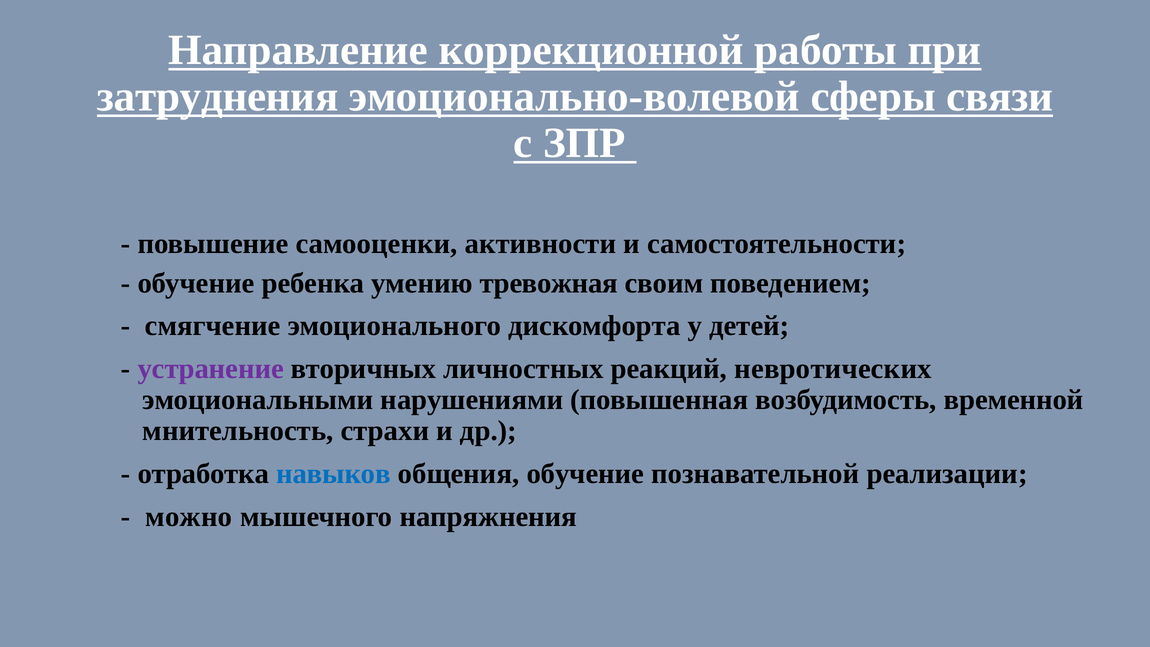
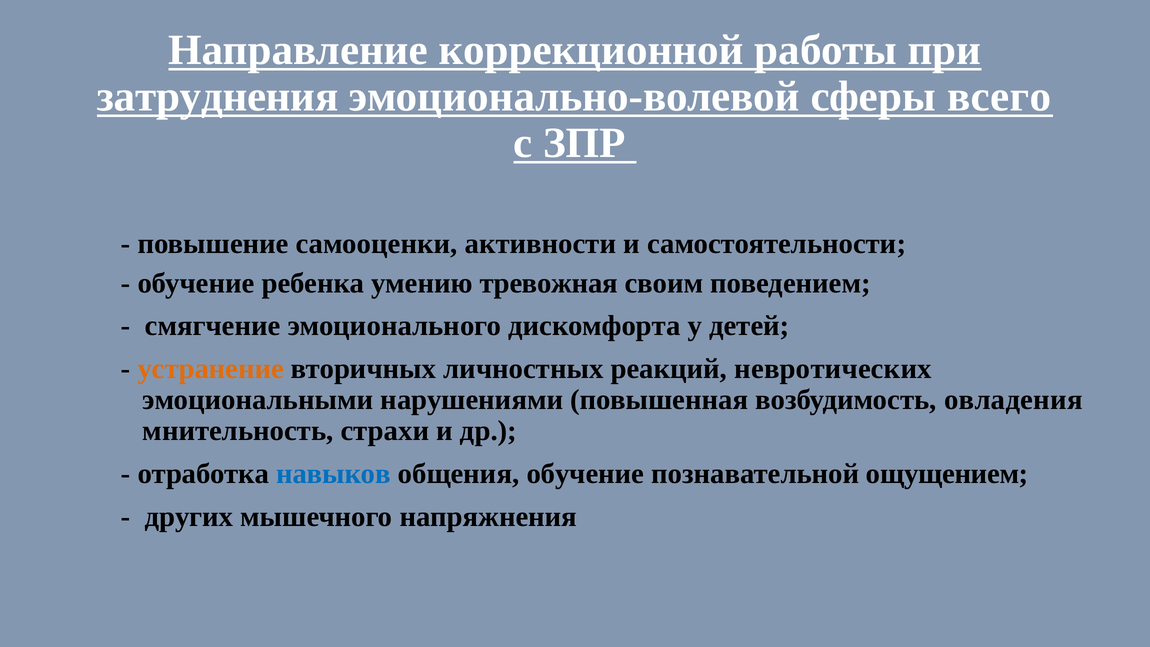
связи: связи -> всего
устранение colour: purple -> orange
временной: временной -> овладения
реализации: реализации -> ощущением
можно: можно -> других
